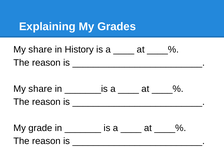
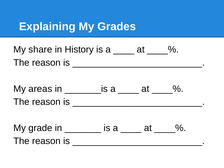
share at (40, 89): share -> areas
